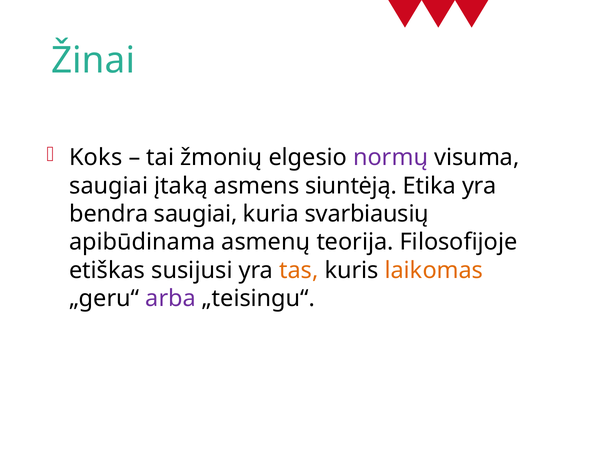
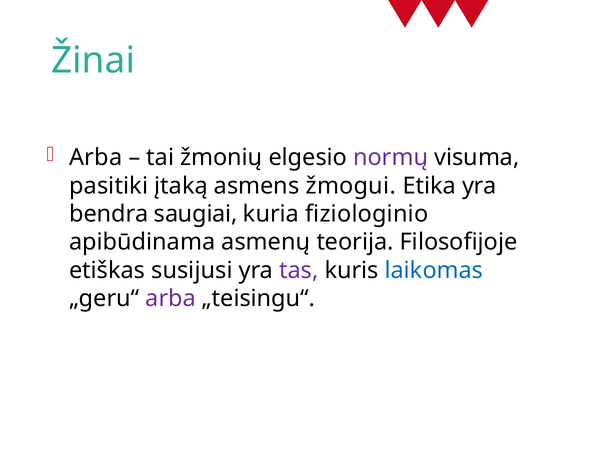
Koks at (96, 158): Koks -> Arba
saugiai at (109, 186): saugiai -> pasitiki
siuntėją: siuntėją -> žmogui
svarbiausių: svarbiausių -> fiziologinio
tas colour: orange -> purple
laikomas colour: orange -> blue
